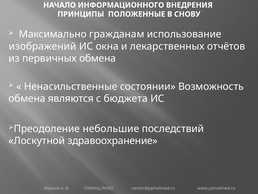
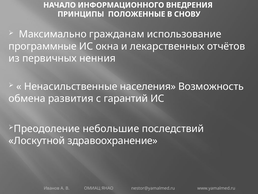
изображений: изображений -> программные
первичных обмена: обмена -> ненния
состоянии: состоянии -> населения
являются: являются -> развития
бюджета: бюджета -> гарантий
